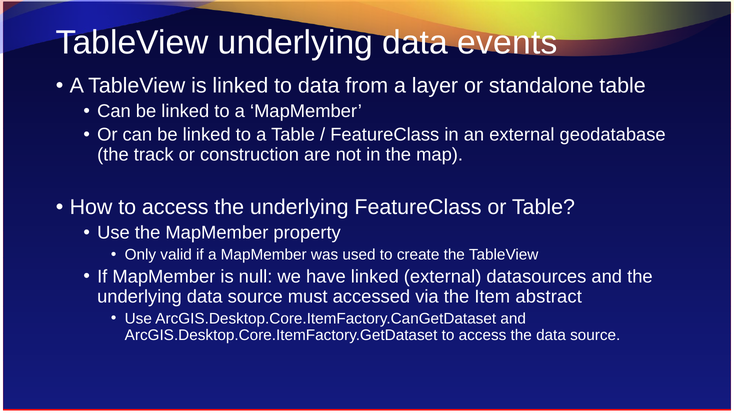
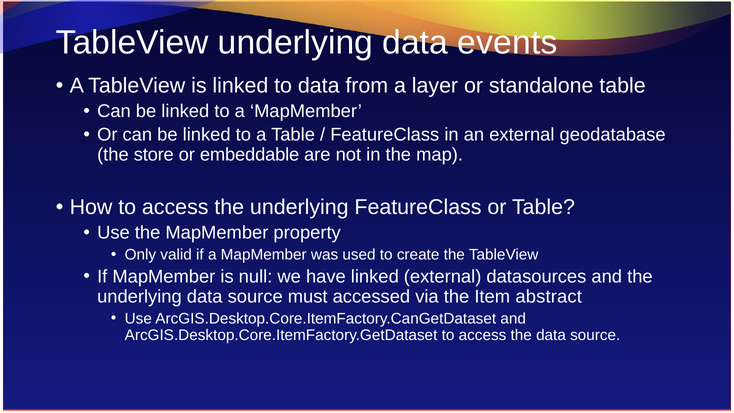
track: track -> store
construction: construction -> embeddable
